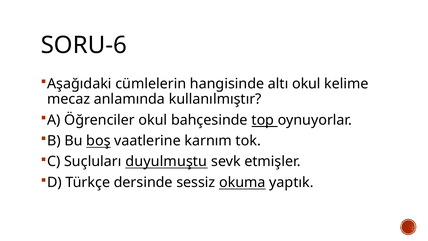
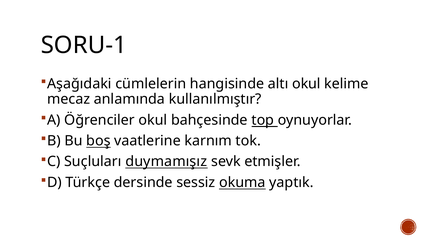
SORU-6: SORU-6 -> SORU-1
duyulmuştu: duyulmuştu -> duymamışız
